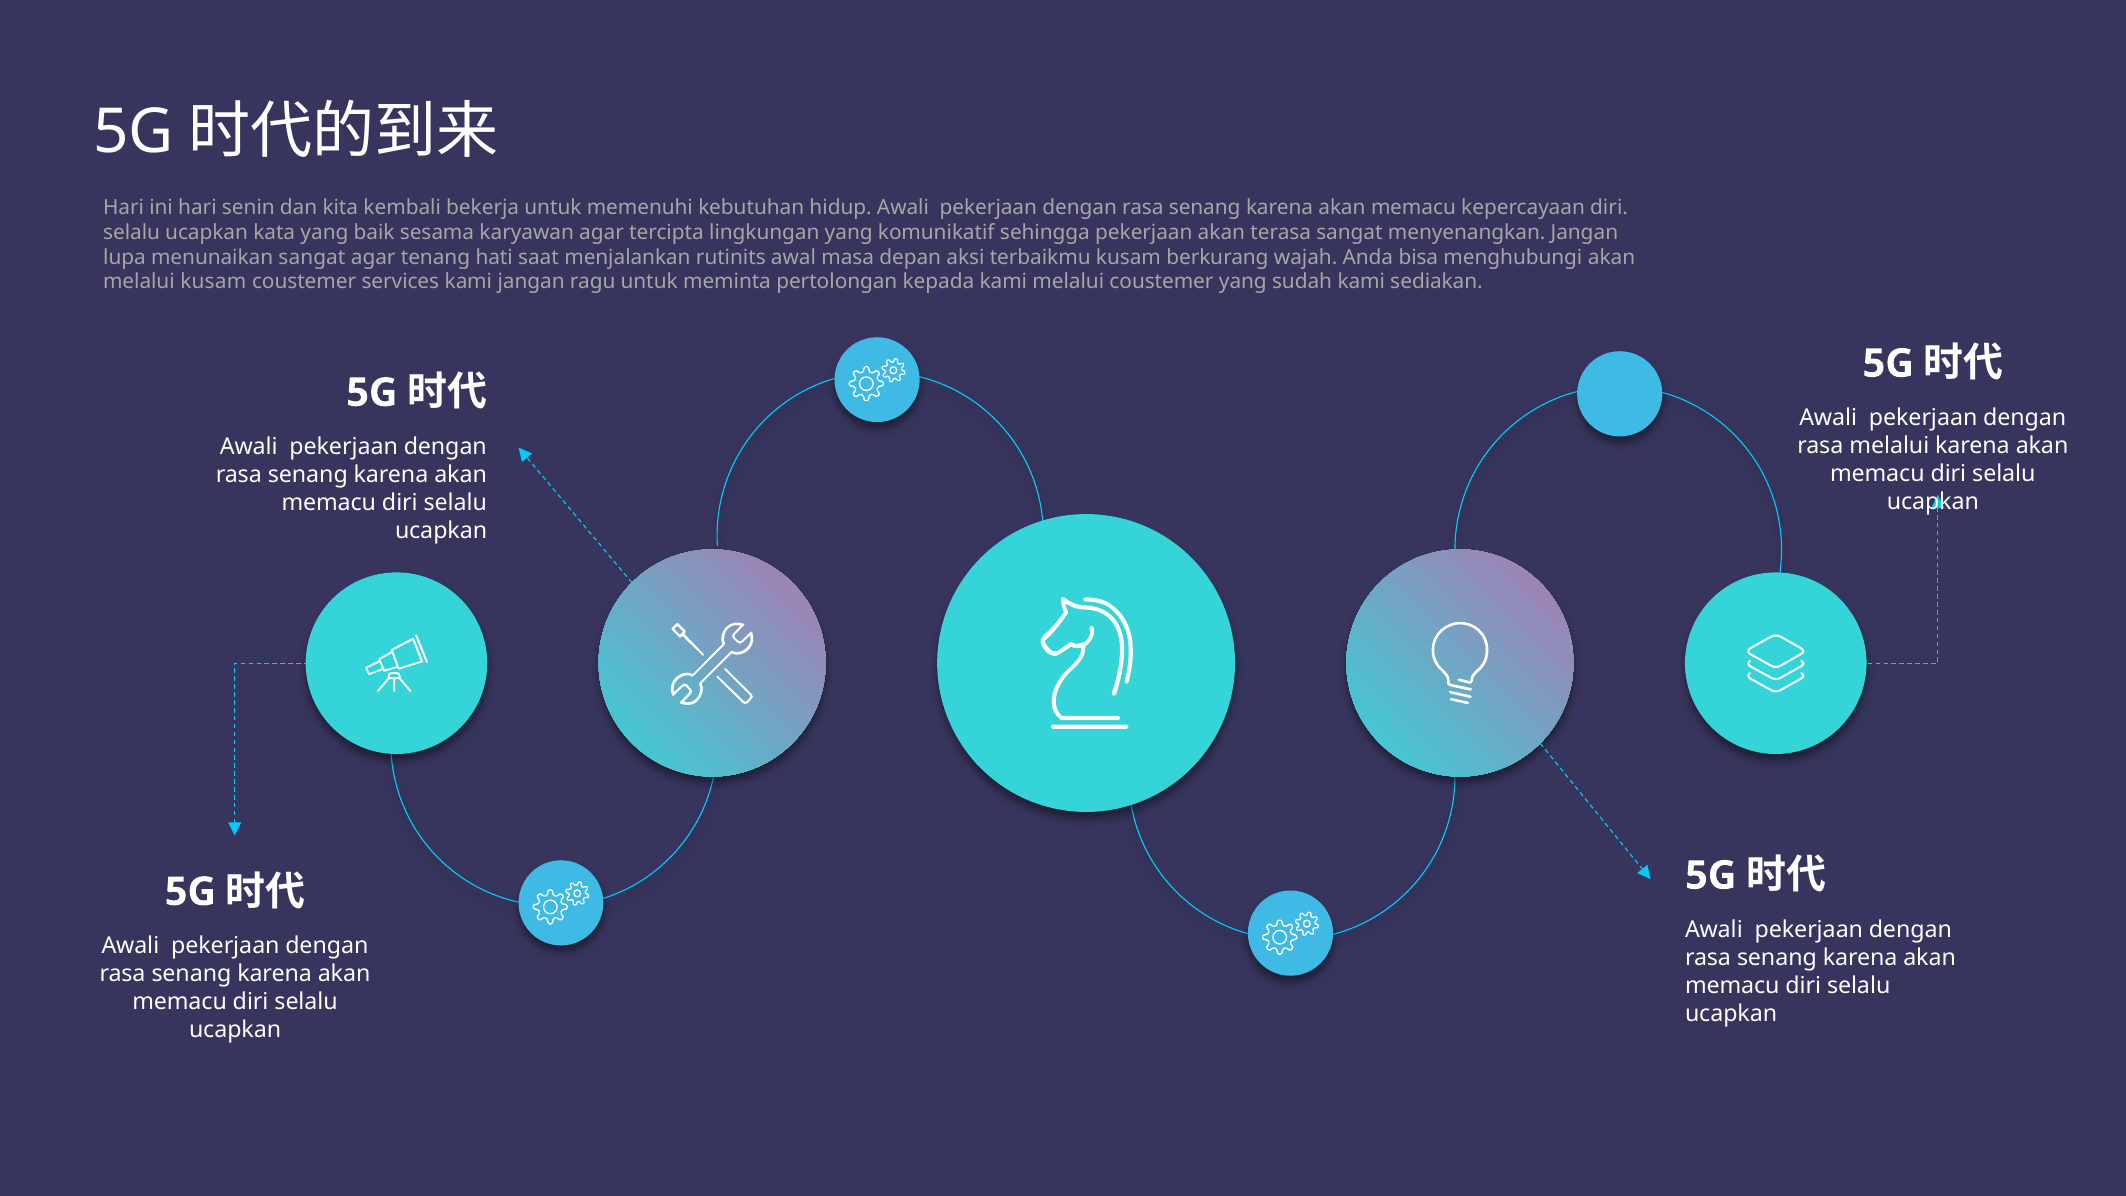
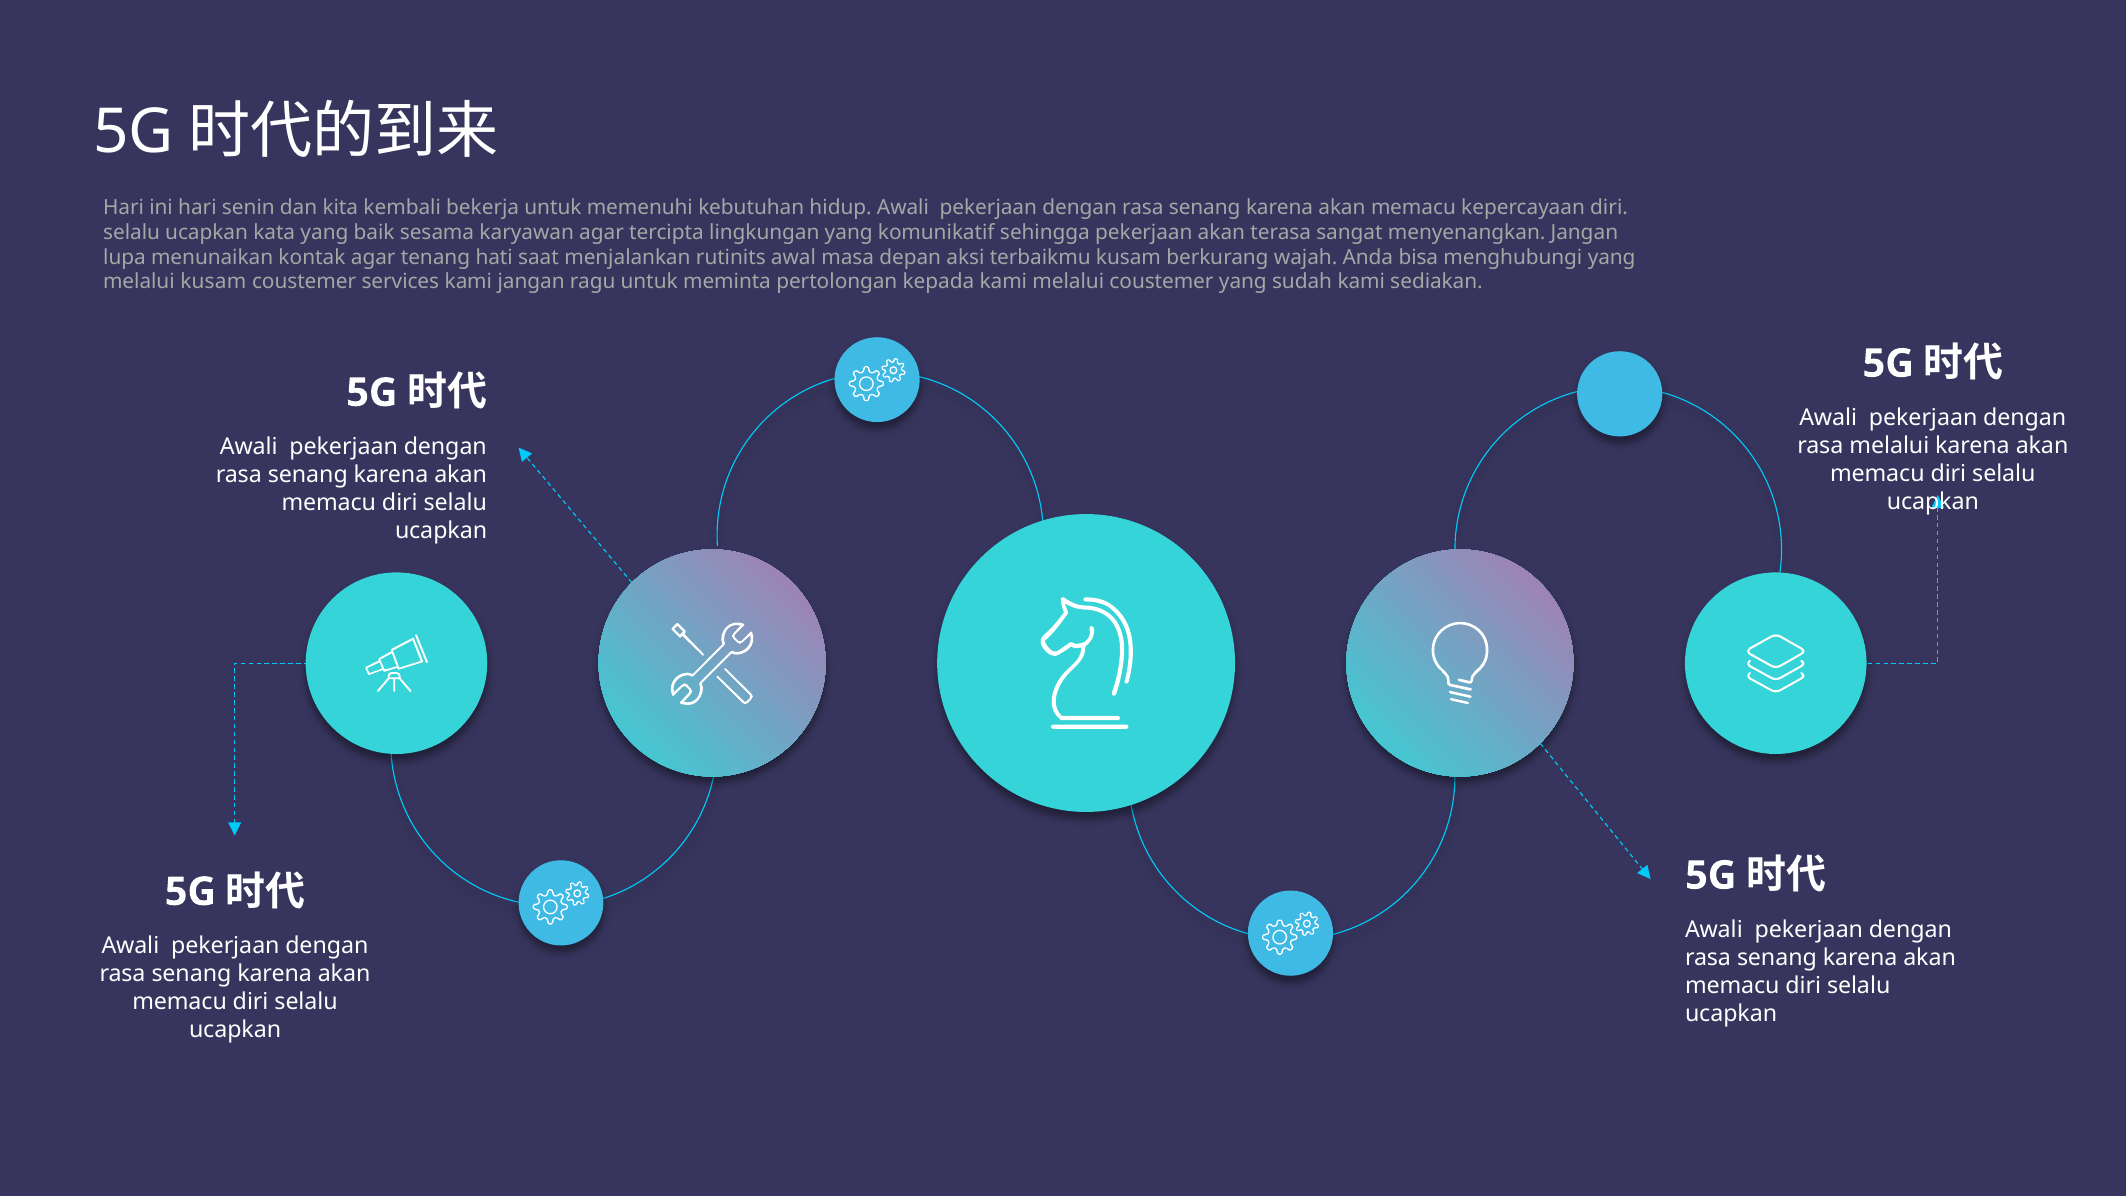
menunaikan sangat: sangat -> kontak
menghubungi akan: akan -> yang
